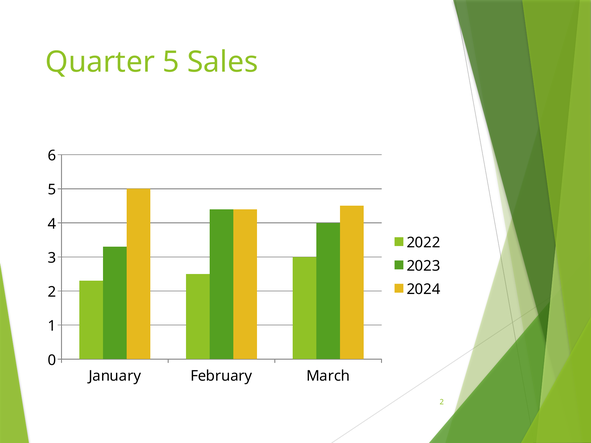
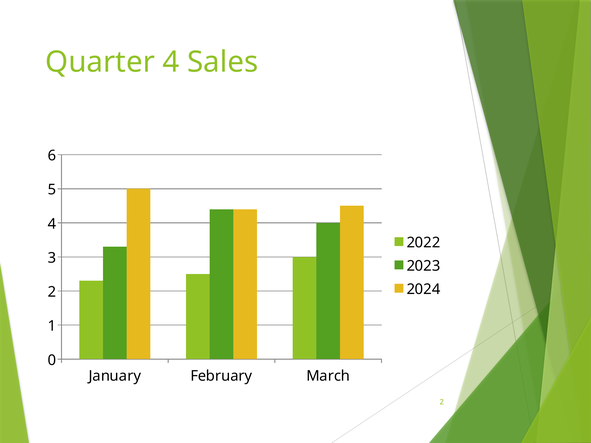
Quarter 5: 5 -> 4
